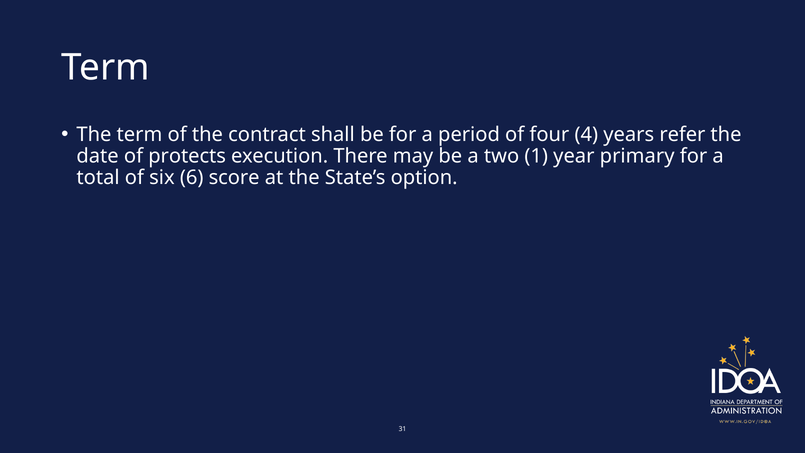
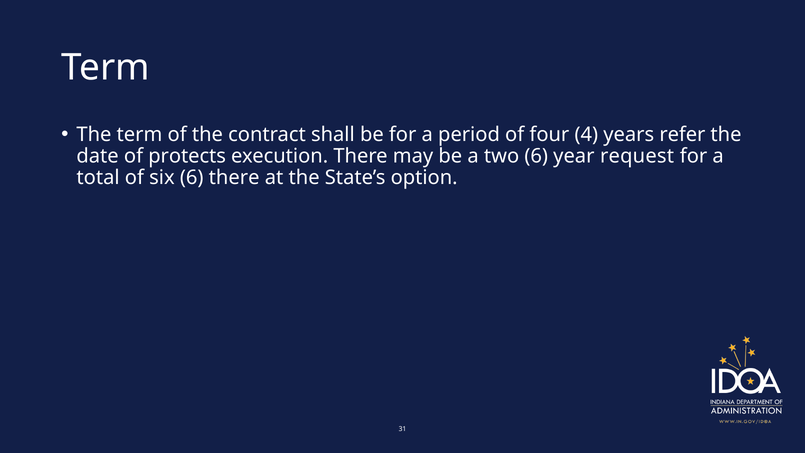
two 1: 1 -> 6
primary: primary -> request
6 score: score -> there
